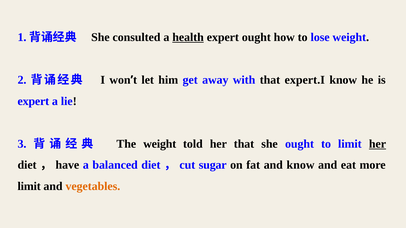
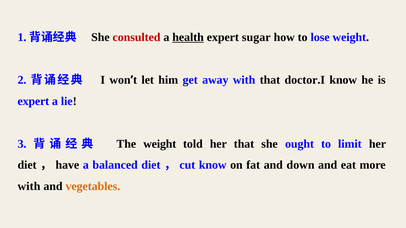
consulted colour: black -> red
expert ought: ought -> sugar
expert.I: expert.I -> doctor.I
her at (377, 144) underline: present -> none
sugar at (213, 165): sugar -> know
and know: know -> down
limit at (29, 187): limit -> with
